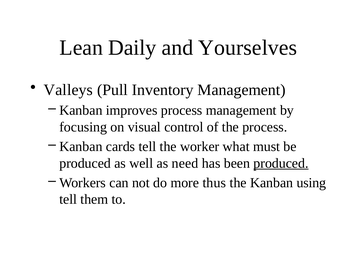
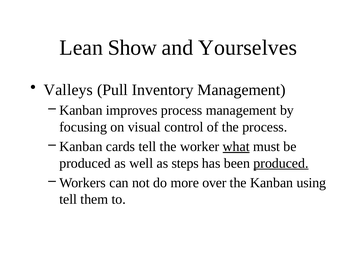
Daily: Daily -> Show
what underline: none -> present
need: need -> steps
thus: thus -> over
